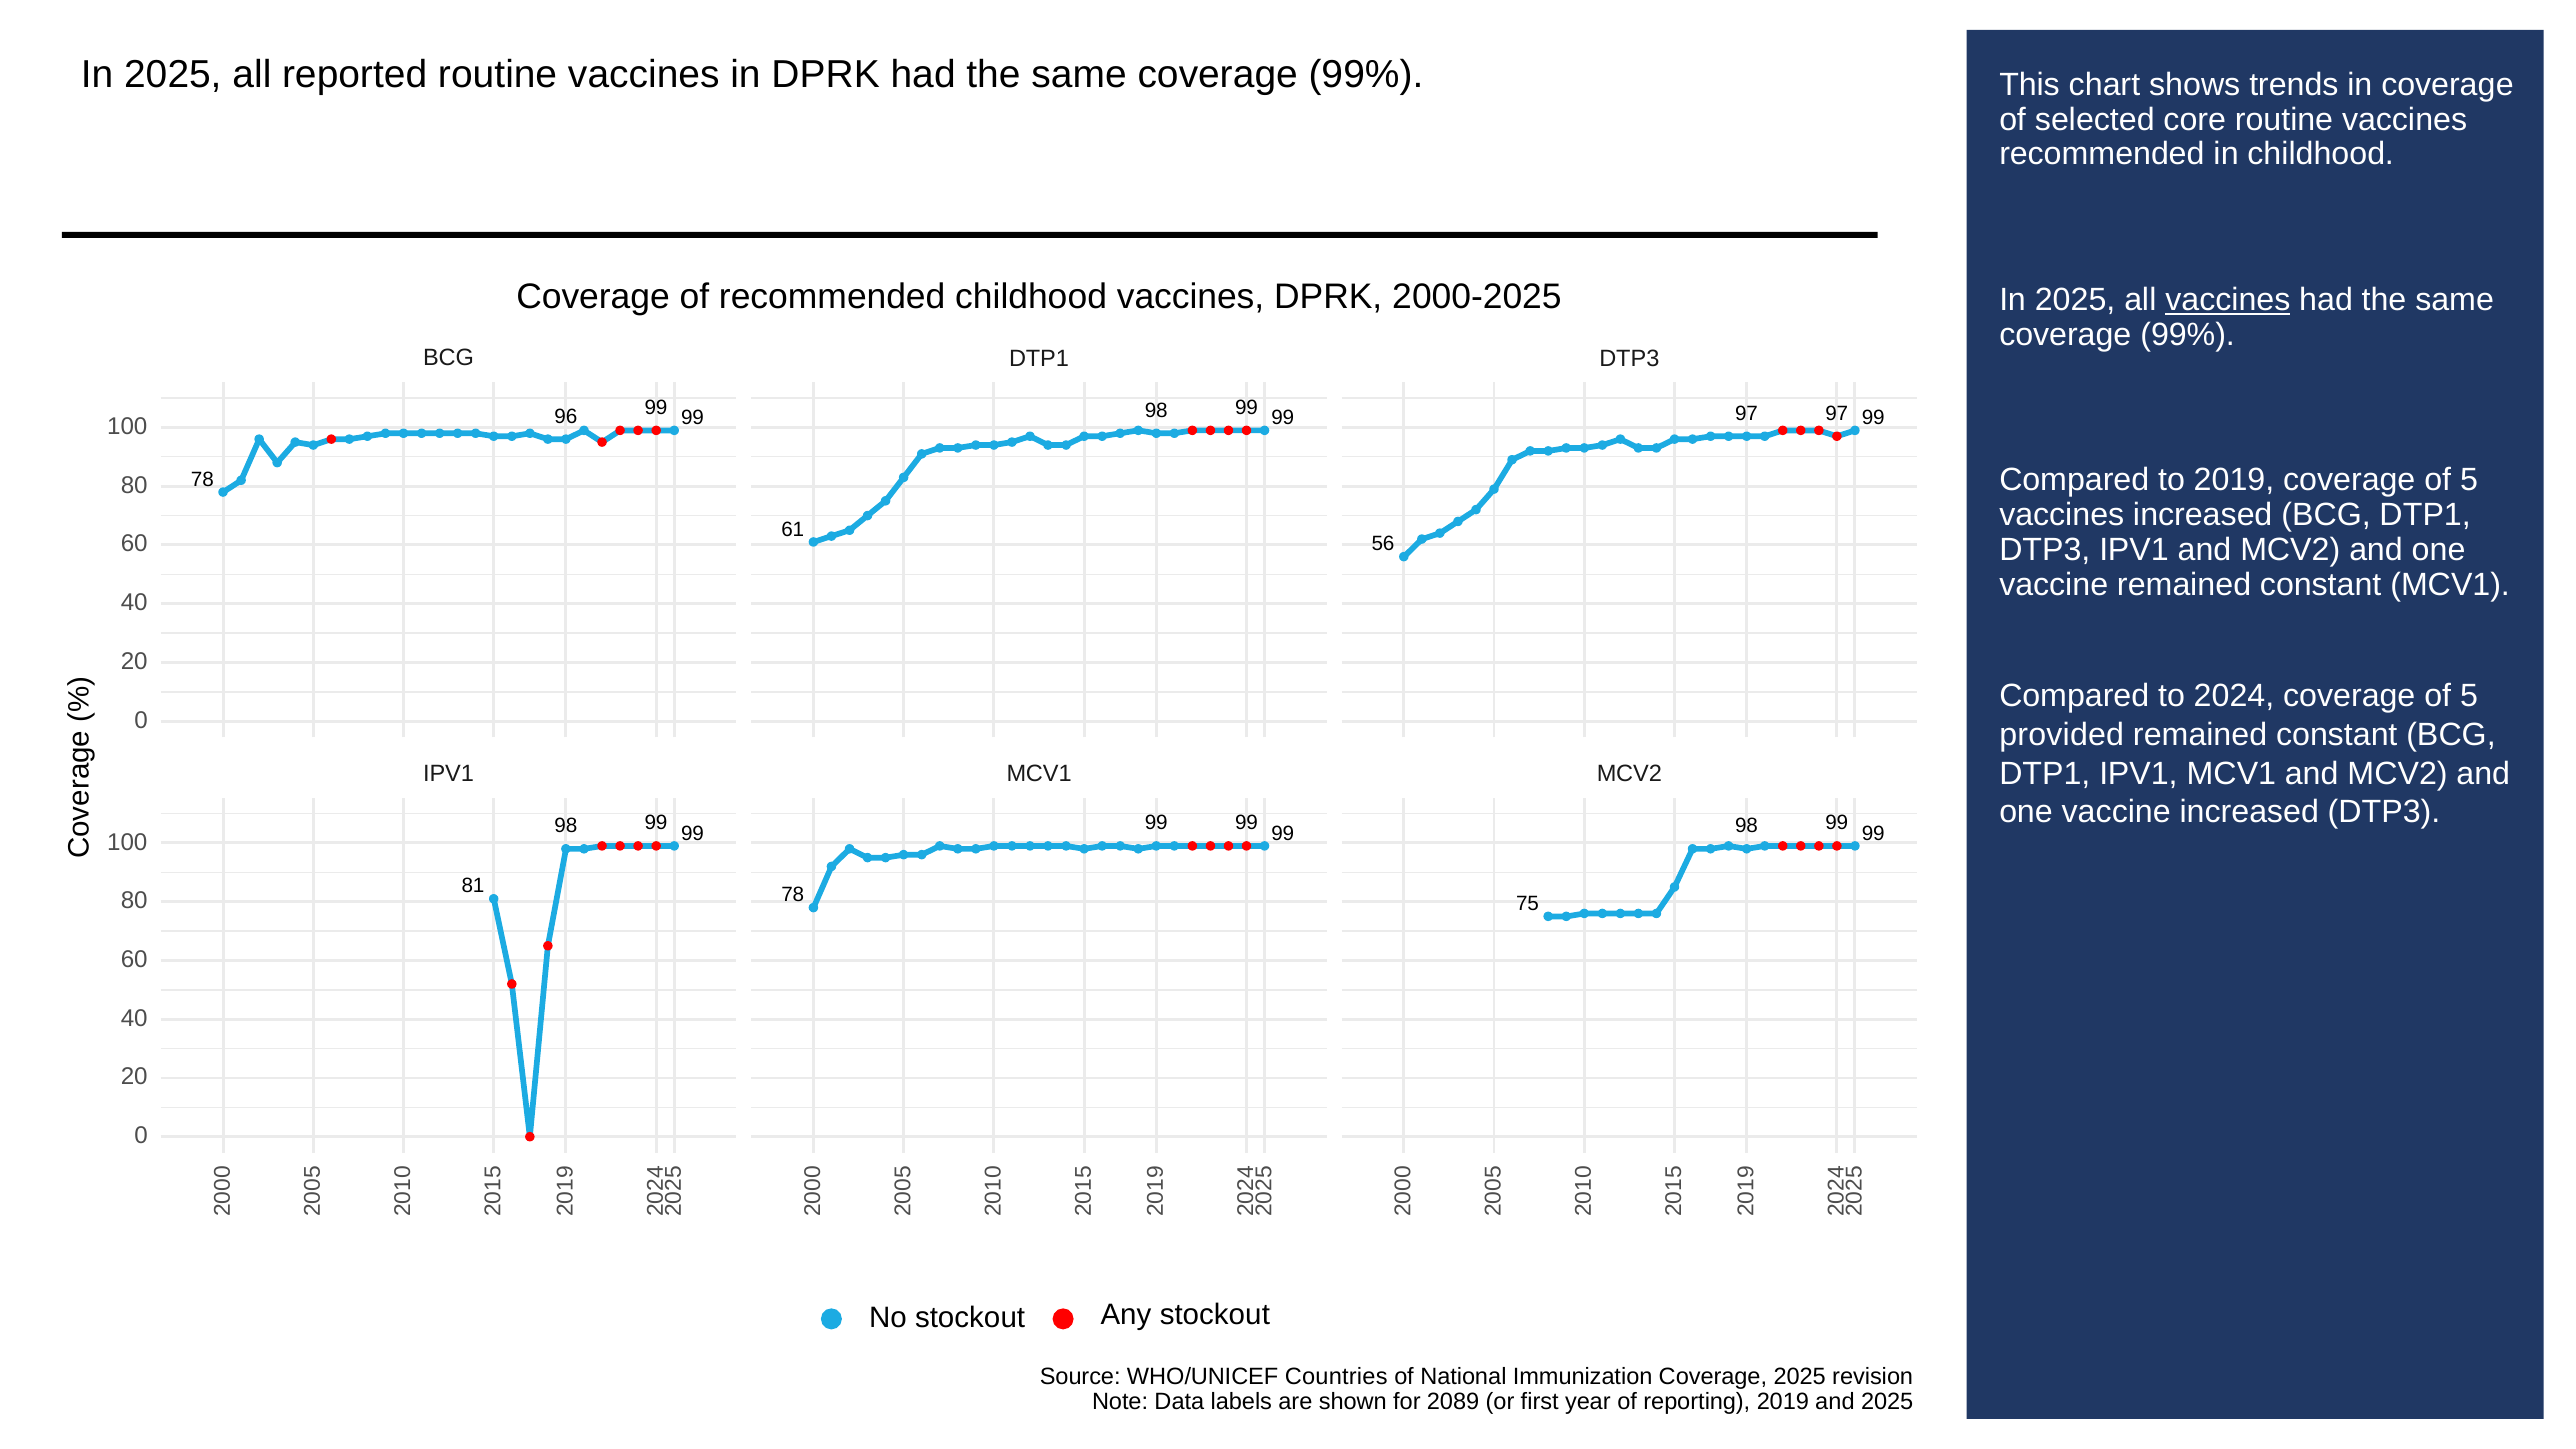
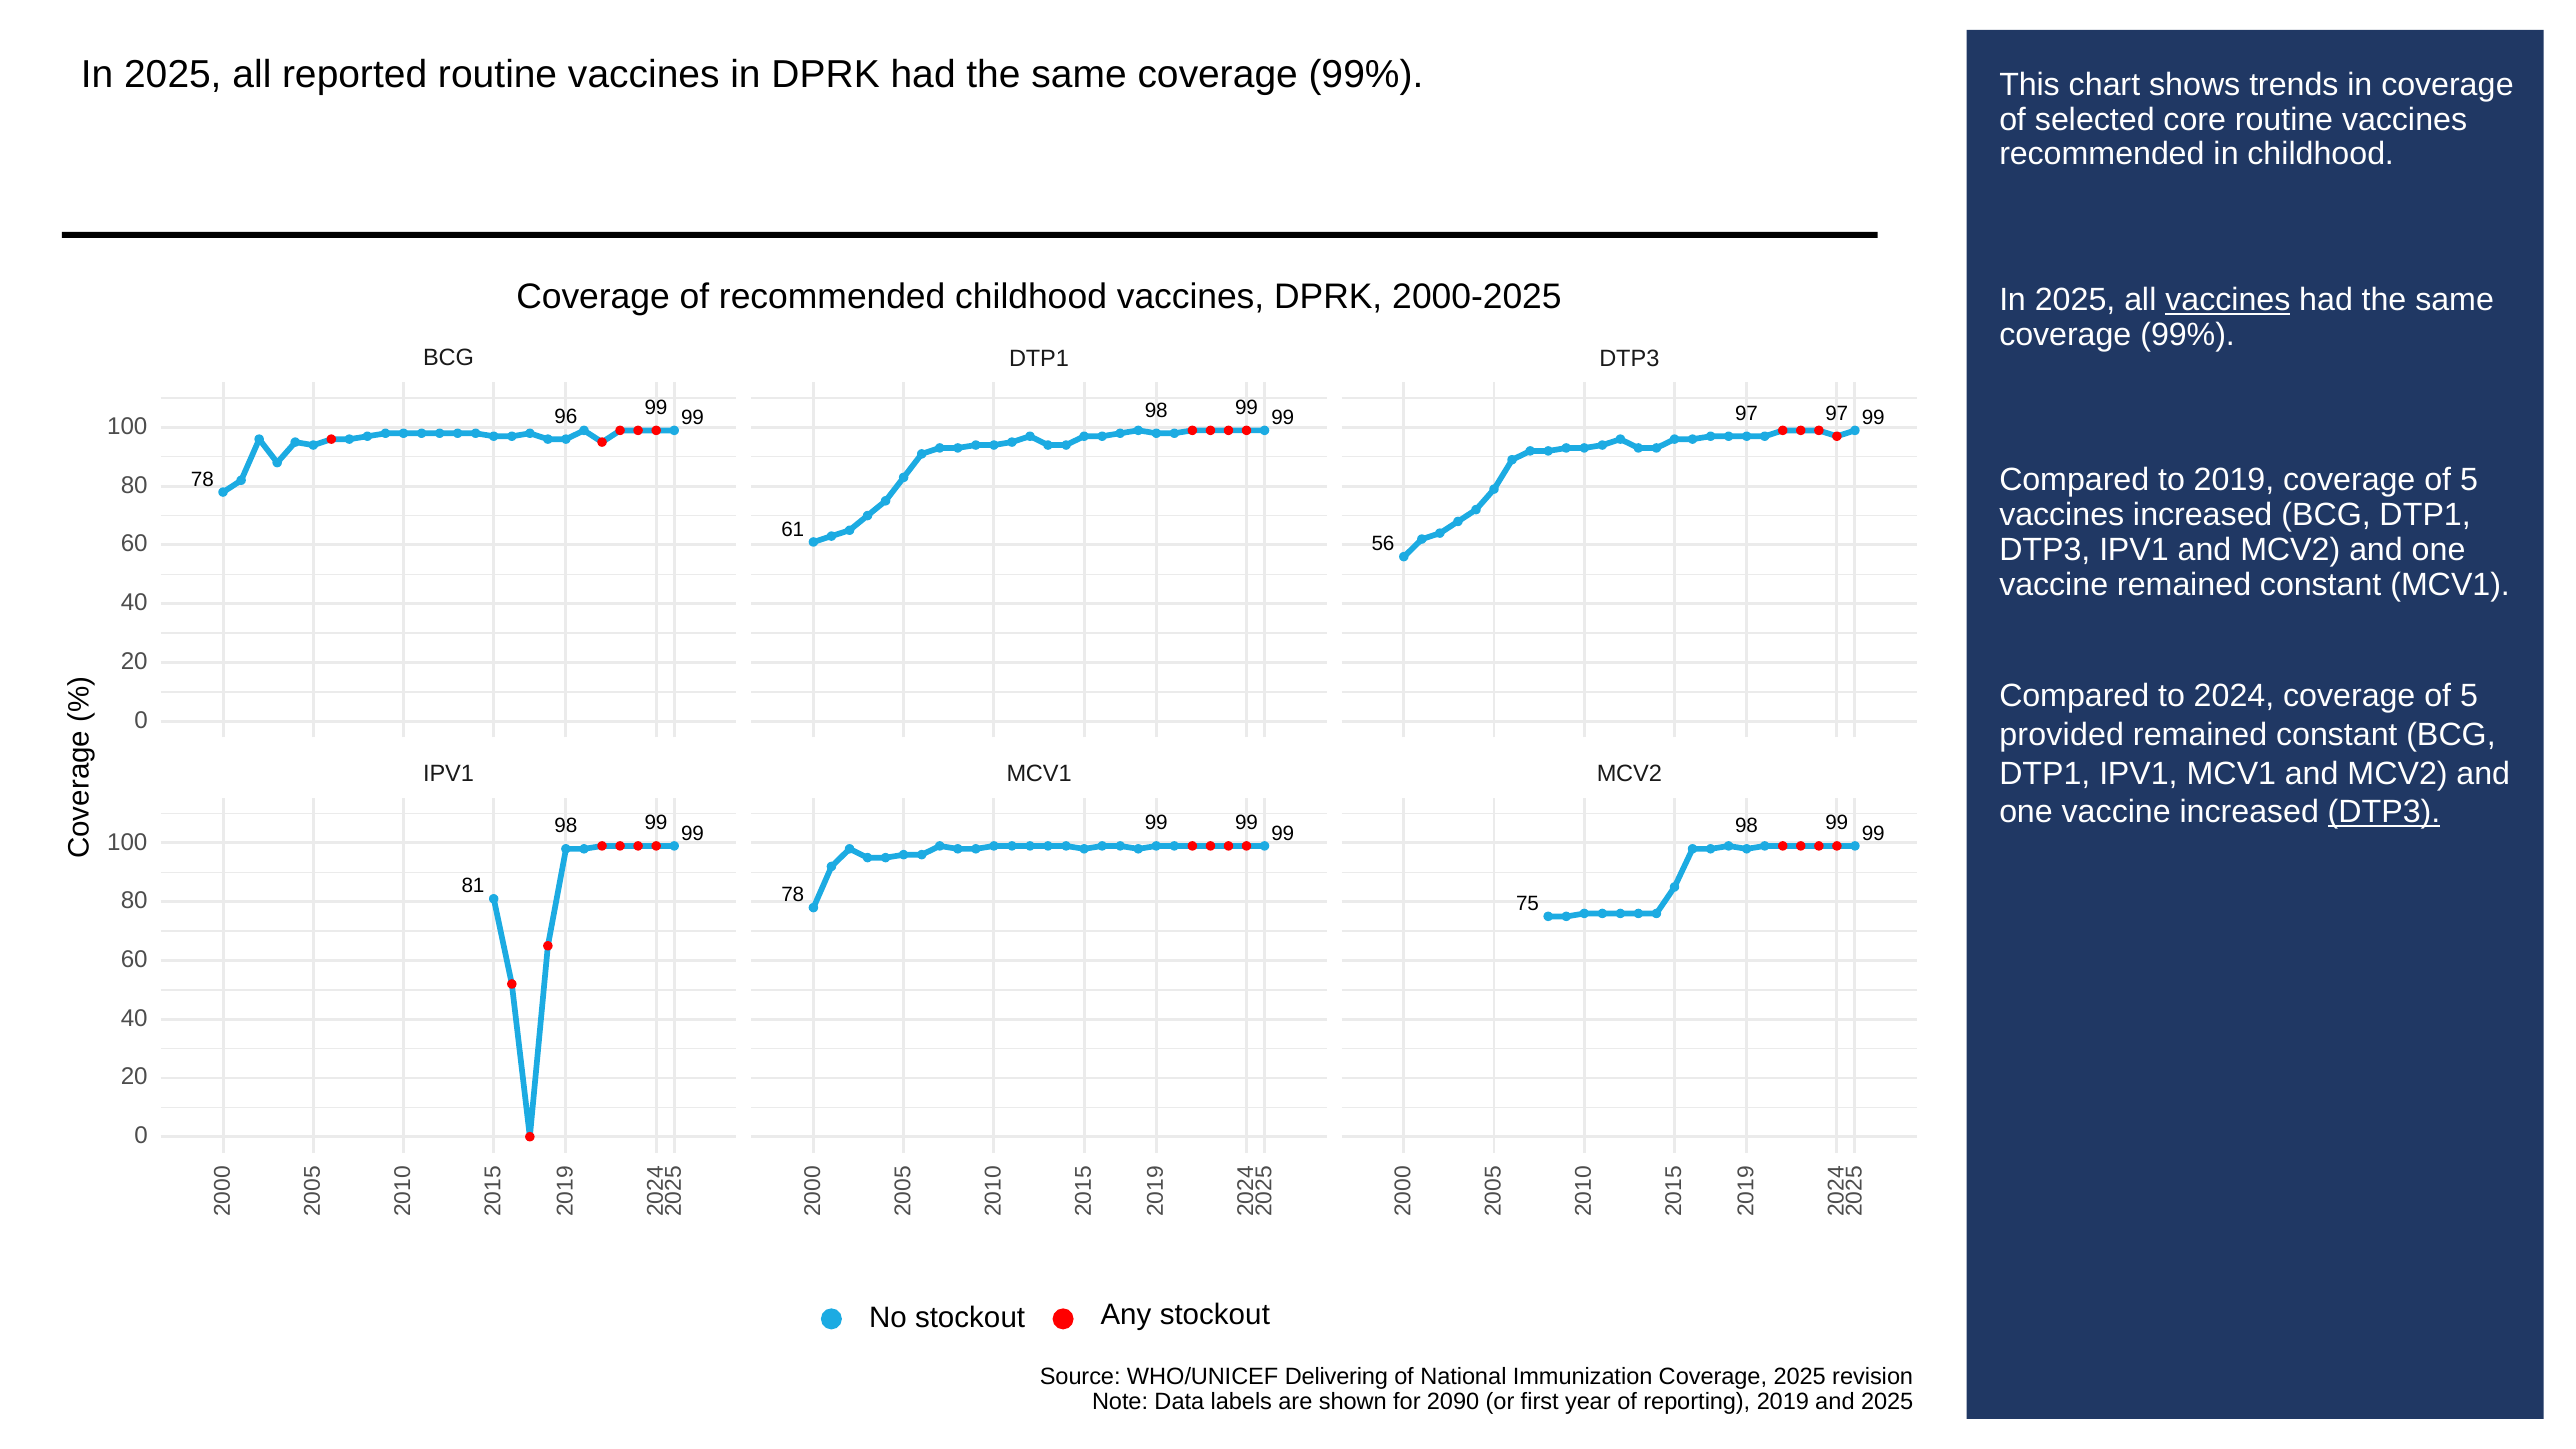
DTP3 at (2384, 812) underline: none -> present
Countries: Countries -> Delivering
2089: 2089 -> 2090
